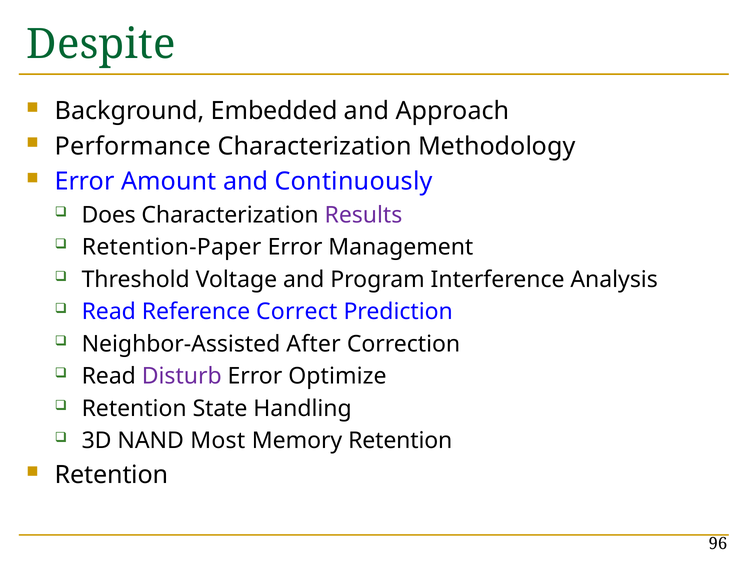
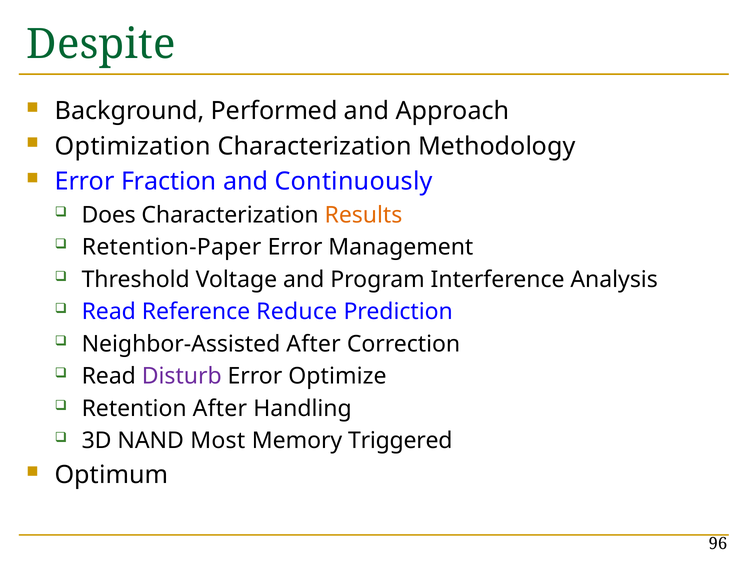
Embedded: Embedded -> Performed
Performance: Performance -> Optimization
Amount: Amount -> Fraction
Results colour: purple -> orange
Correct: Correct -> Reduce
Retention State: State -> After
Memory Retention: Retention -> Triggered
Retention at (112, 475): Retention -> Optimum
